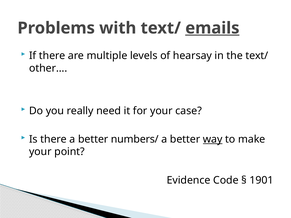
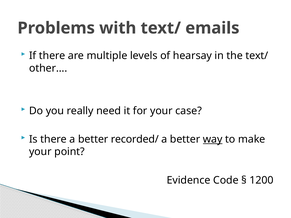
emails underline: present -> none
numbers/: numbers/ -> recorded/
1901: 1901 -> 1200
